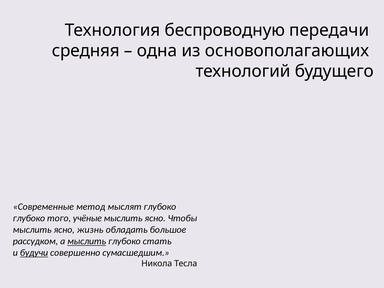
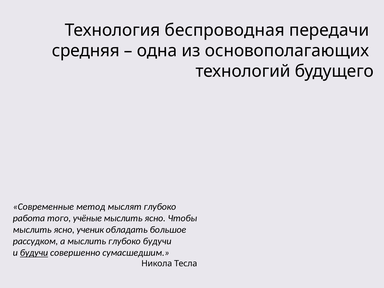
беспроводную: беспроводную -> беспроводная
глубоко at (29, 218): глубоко -> работа
жизнь: жизнь -> ученик
мыслить at (87, 241) underline: present -> none
глубоко стать: стать -> будучи
